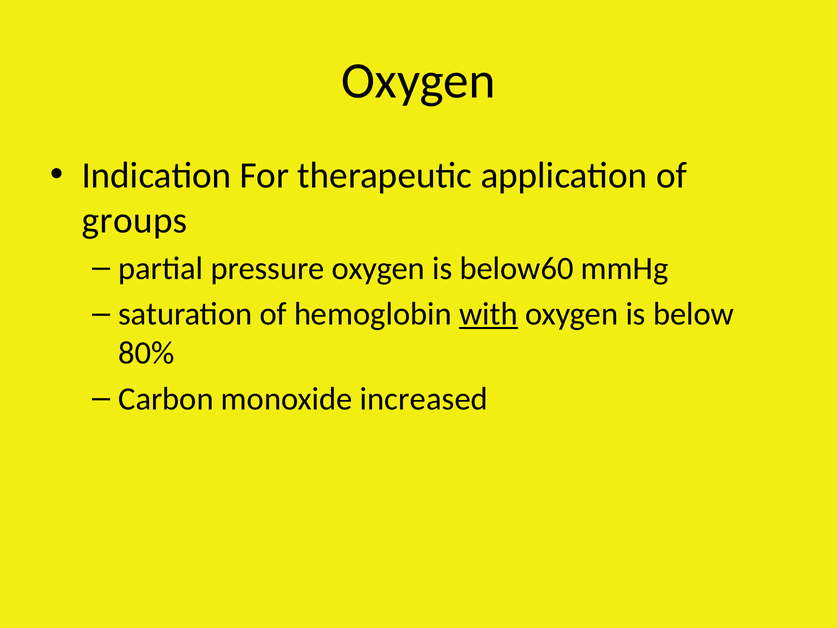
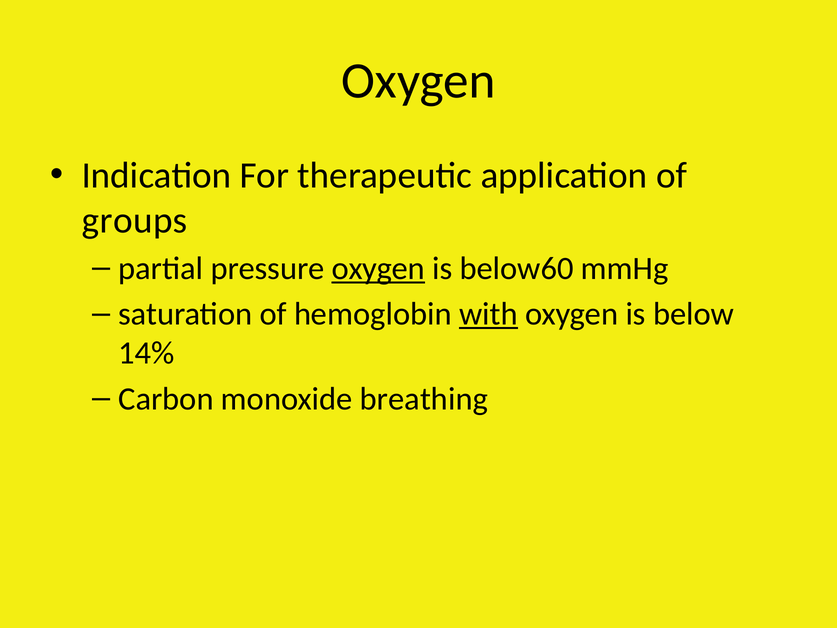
oxygen at (378, 268) underline: none -> present
80%: 80% -> 14%
increased: increased -> breathing
